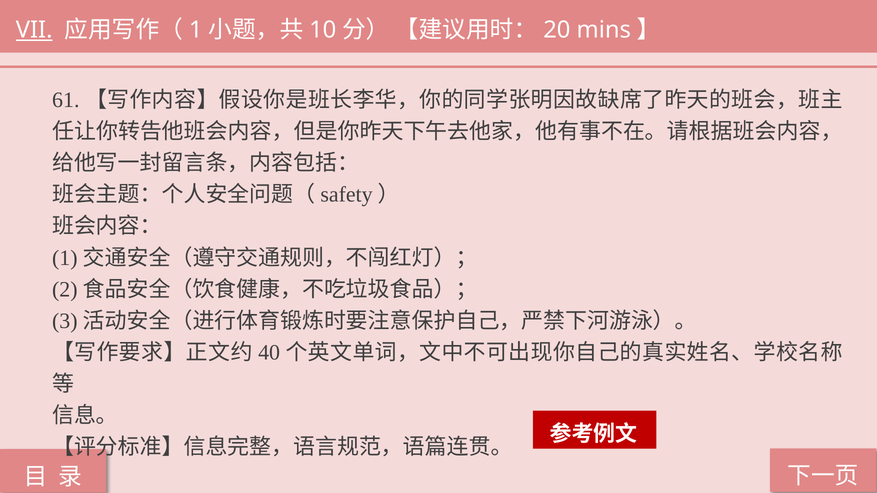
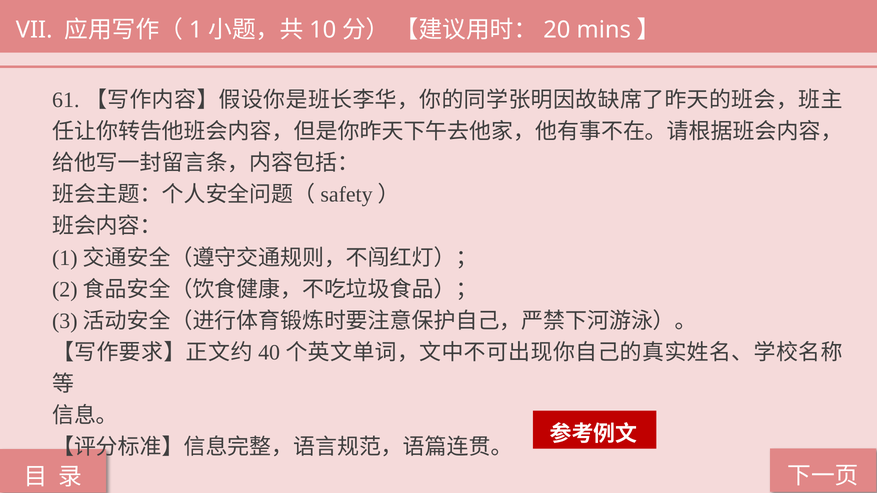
VII underline: present -> none
